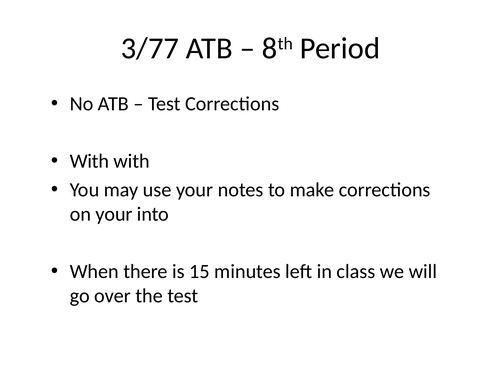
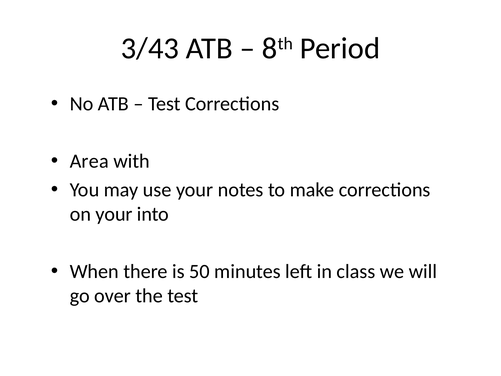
3/77: 3/77 -> 3/43
With at (89, 161): With -> Area
15: 15 -> 50
